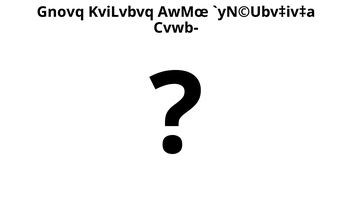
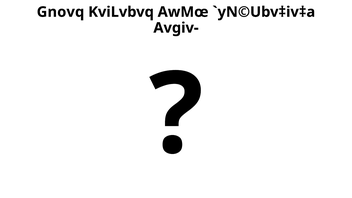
Cvwb-: Cvwb- -> Avgiv-
